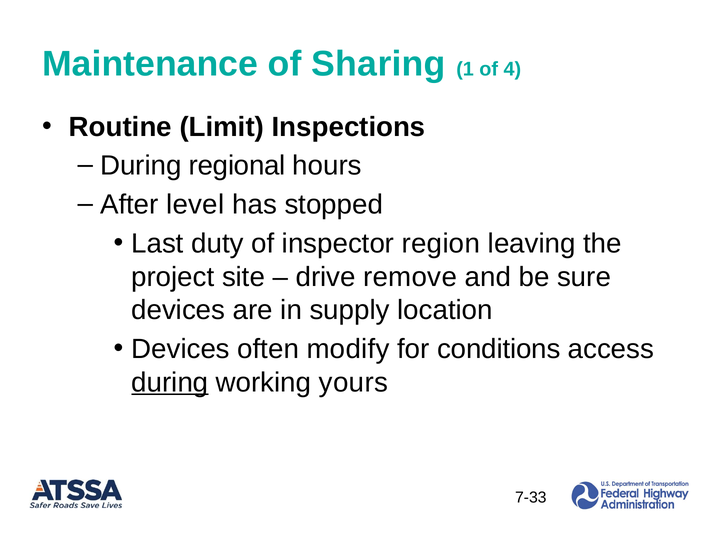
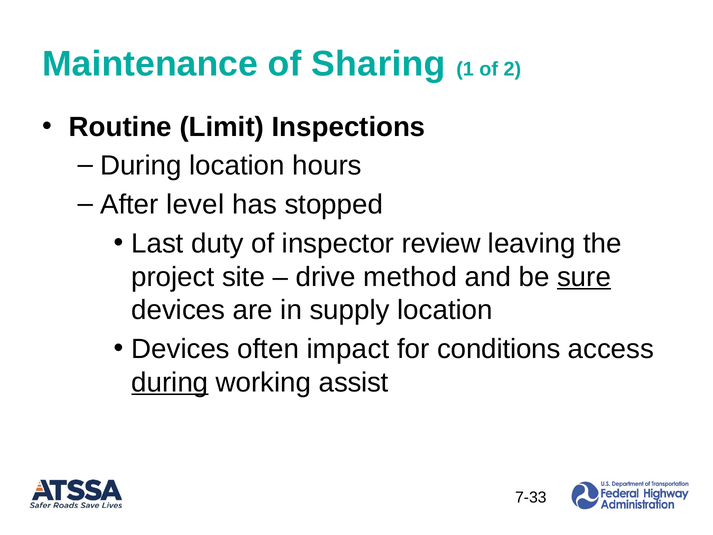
4: 4 -> 2
During regional: regional -> location
region: region -> review
remove: remove -> method
sure underline: none -> present
modify: modify -> impact
yours: yours -> assist
